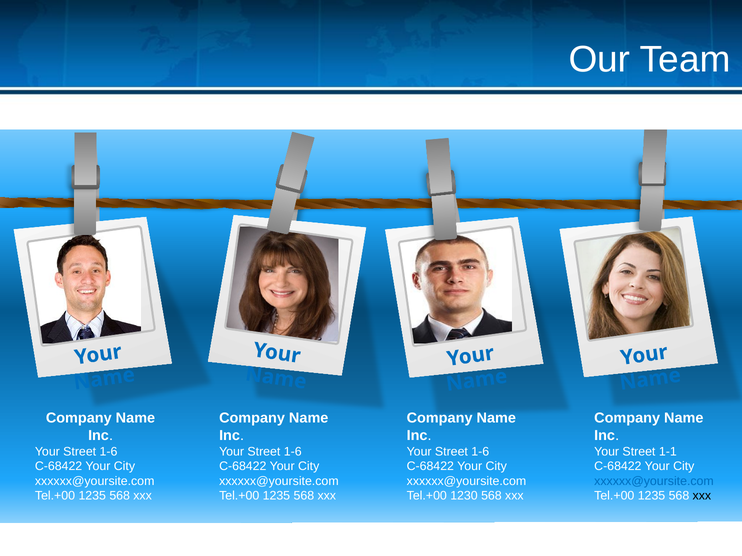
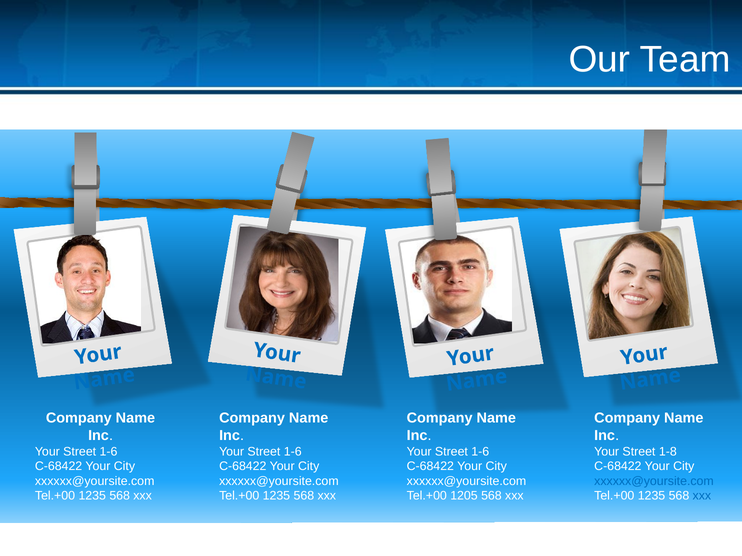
1-1: 1-1 -> 1-8
1230: 1230 -> 1205
xxx at (702, 496) colour: black -> blue
